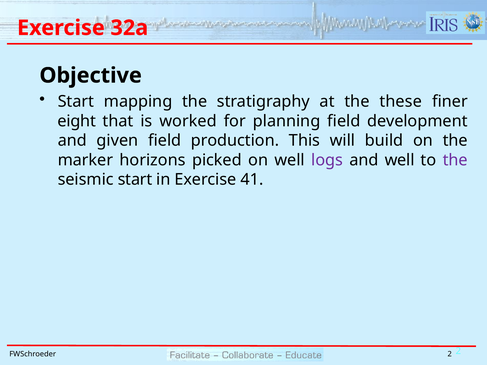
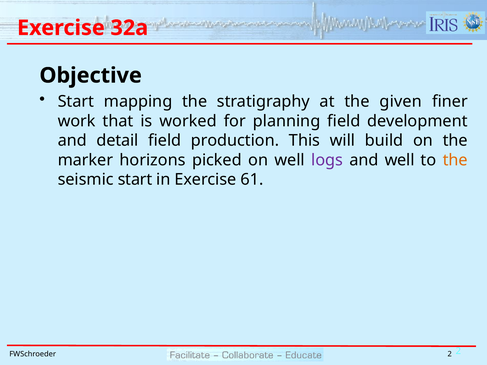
these: these -> given
eight: eight -> work
given: given -> detail
the at (455, 160) colour: purple -> orange
41: 41 -> 61
